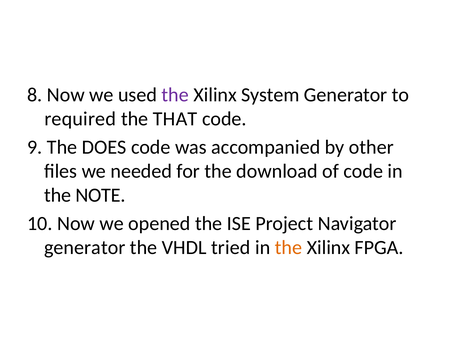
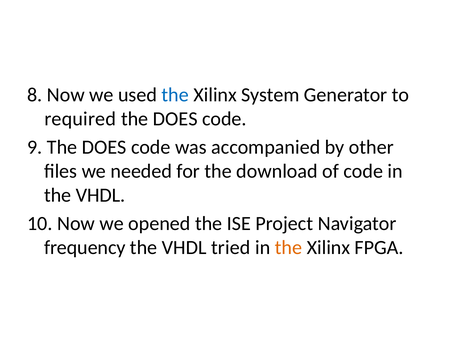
the at (175, 95) colour: purple -> blue
THAT at (175, 119): THAT -> DOES
NOTE at (101, 195): NOTE -> VHDL
generator at (85, 248): generator -> frequency
